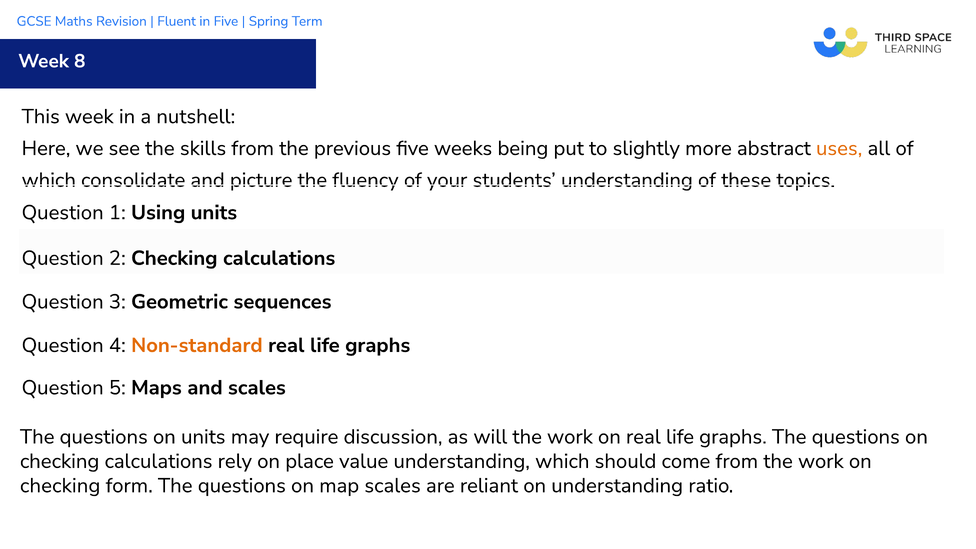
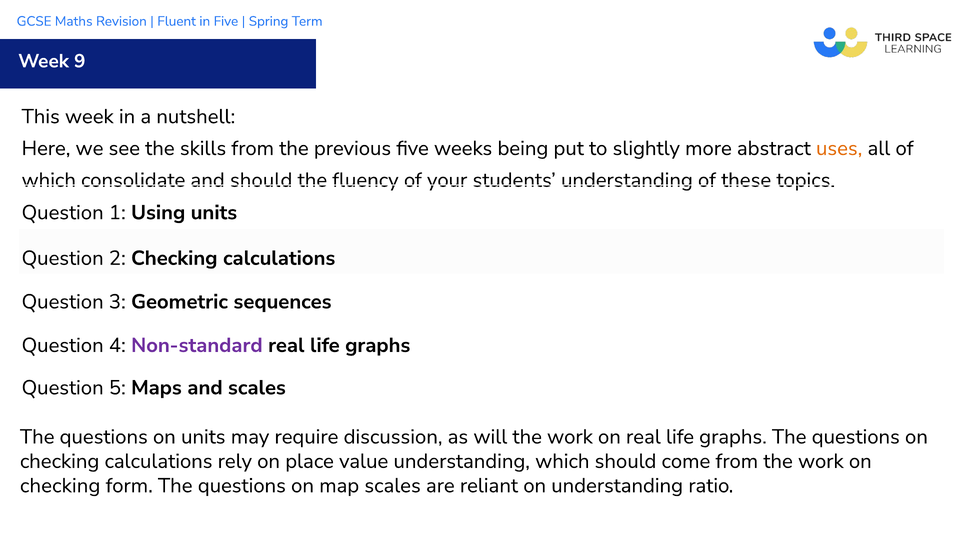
8: 8 -> 9
and picture: picture -> should
Non-standard colour: orange -> purple
